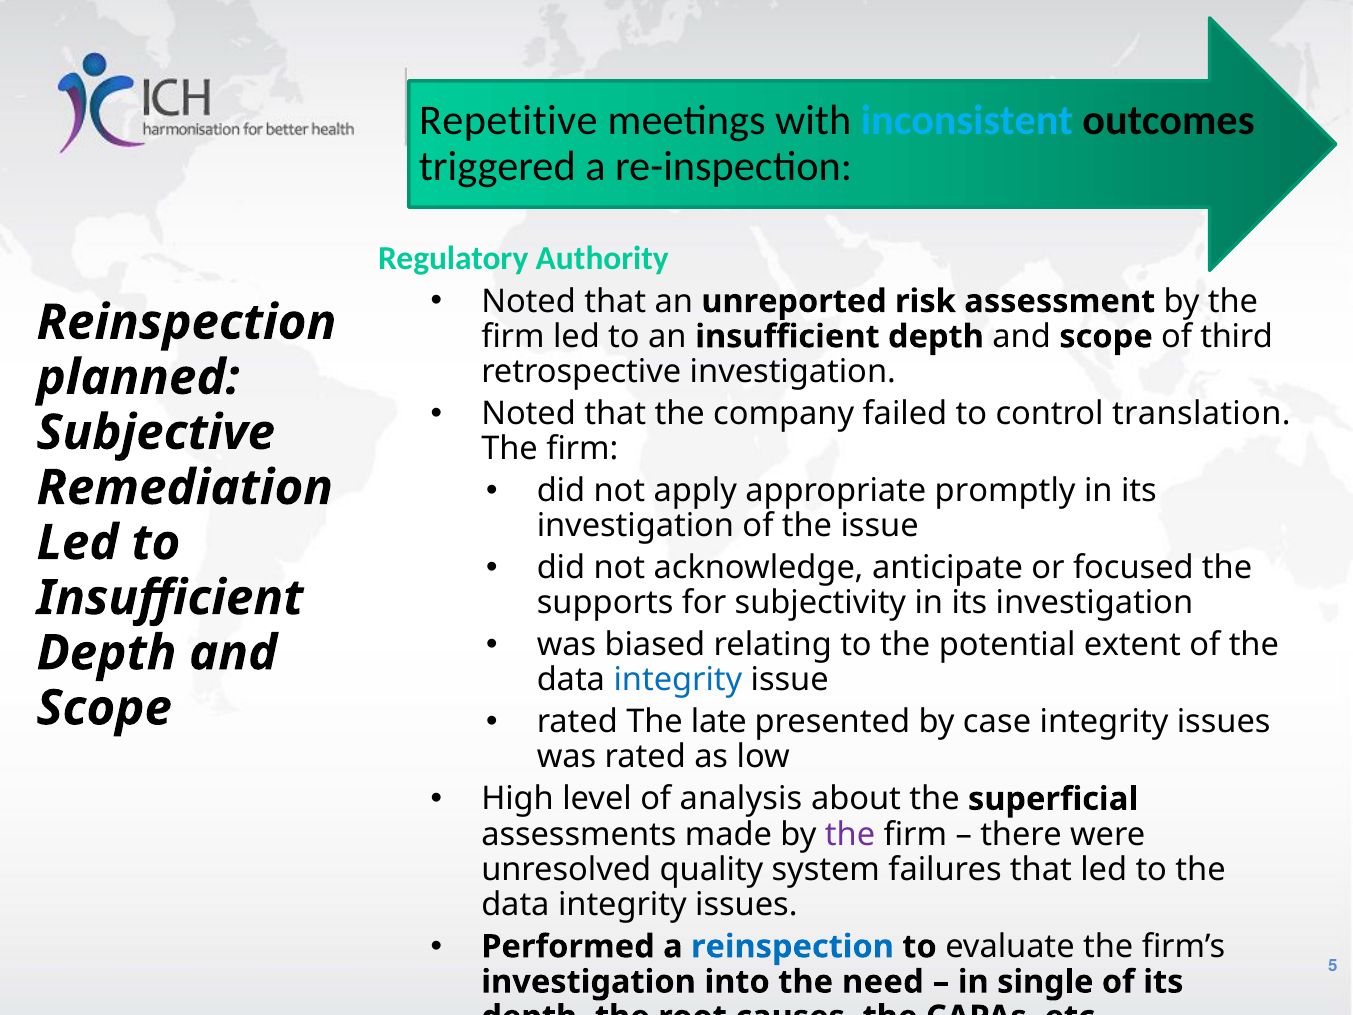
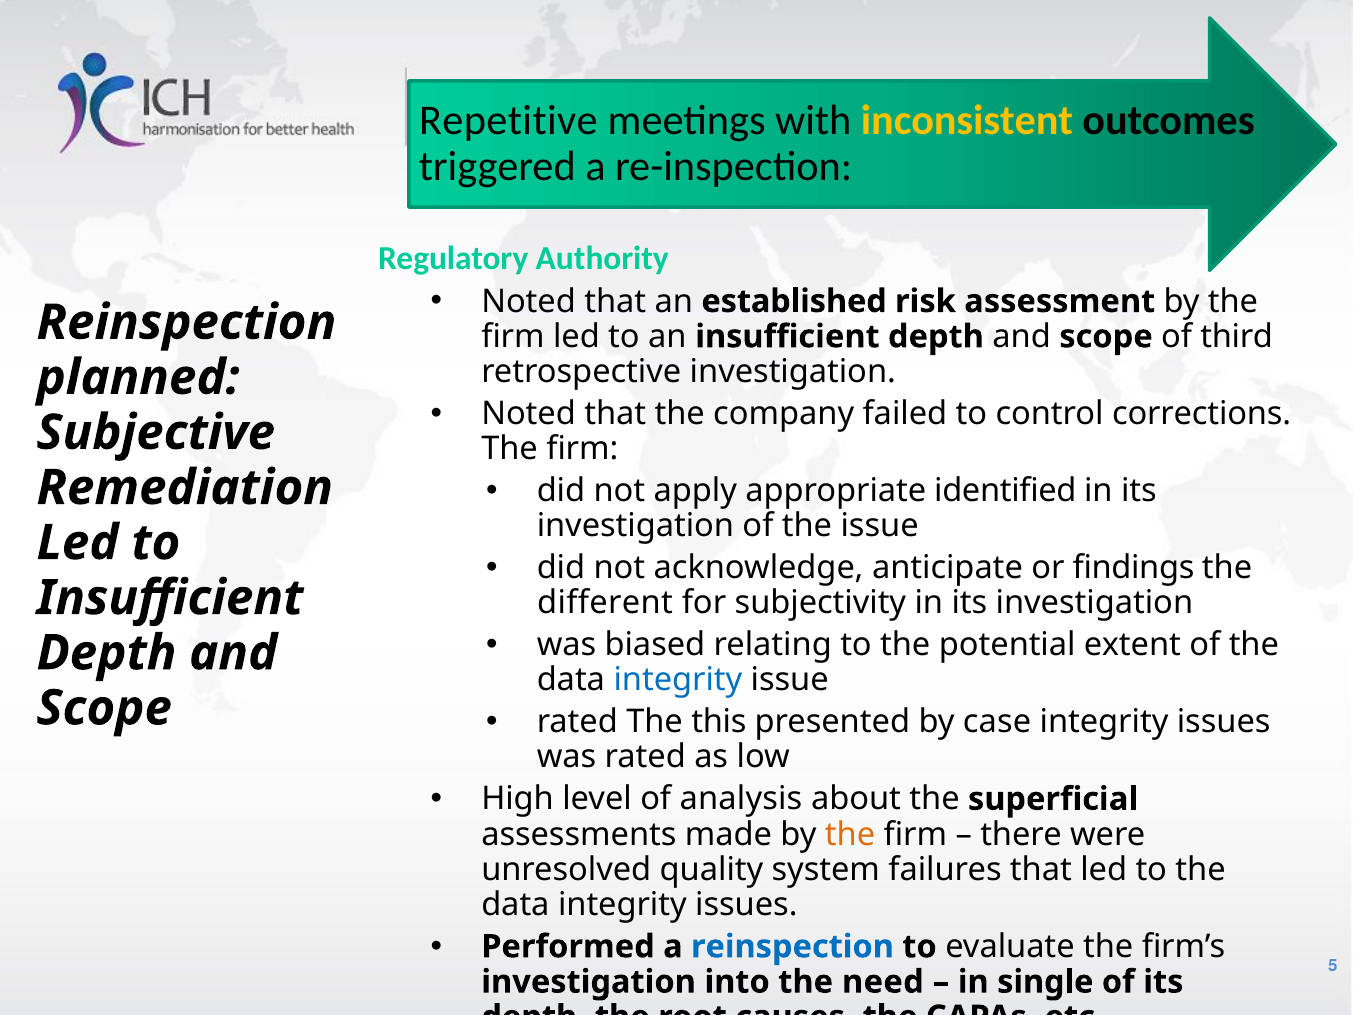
inconsistent colour: light blue -> yellow
unreported: unreported -> established
translation: translation -> corrections
promptly: promptly -> identified
focused: focused -> findings
supports: supports -> different
late: late -> this
the at (850, 834) colour: purple -> orange
